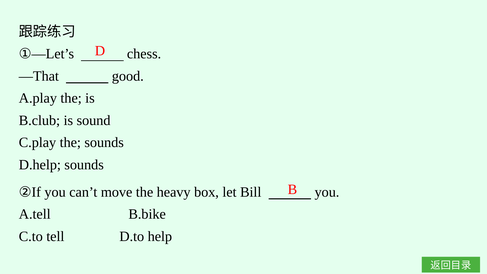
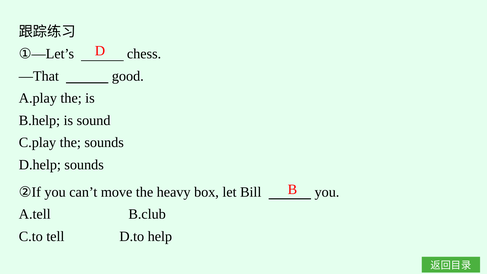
B.club: B.club -> B.help
B.bike: B.bike -> B.club
